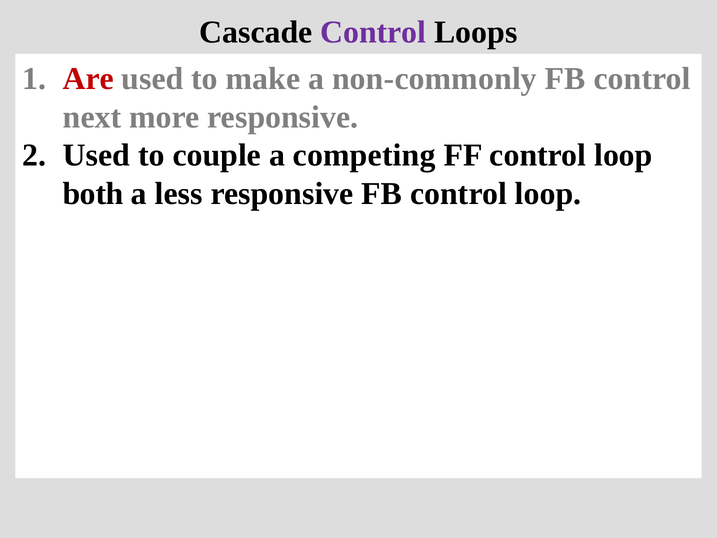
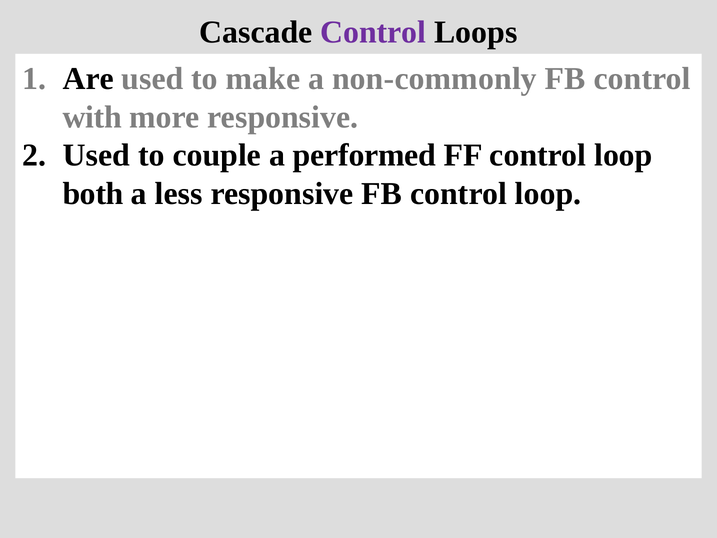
Are colour: red -> black
next: next -> with
competing: competing -> performed
